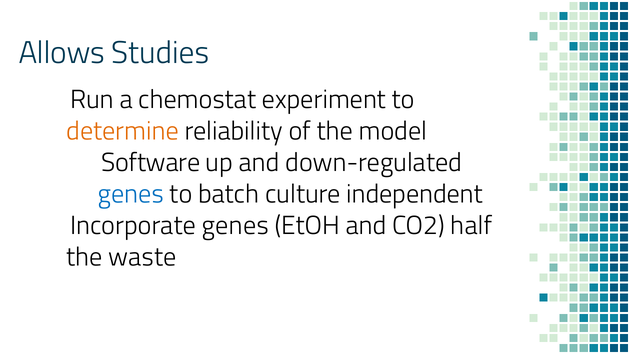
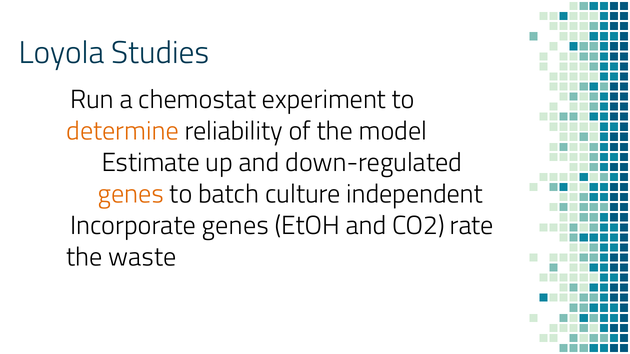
Allows: Allows -> Loyola
Software: Software -> Estimate
genes at (131, 194) colour: blue -> orange
half: half -> rate
